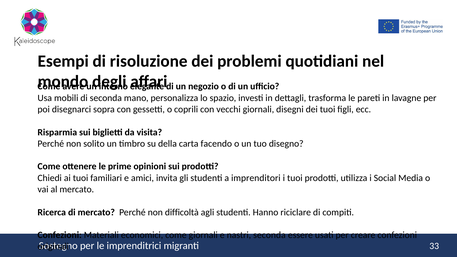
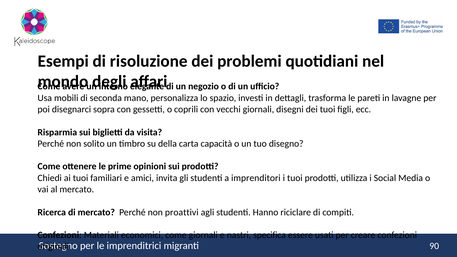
facendo: facendo -> capacità
difficoltà: difficoltà -> proattivi
nastri seconda: seconda -> specifica
33: 33 -> 90
